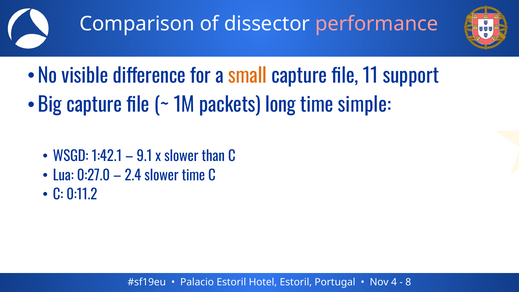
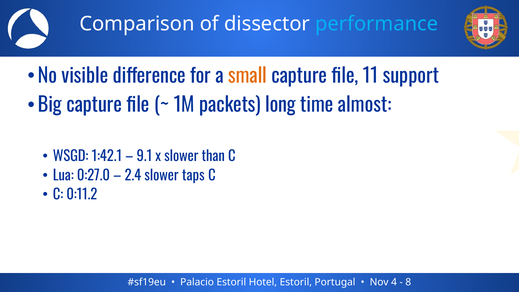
performance colour: pink -> light blue
simple: simple -> almost
slower time: time -> taps
